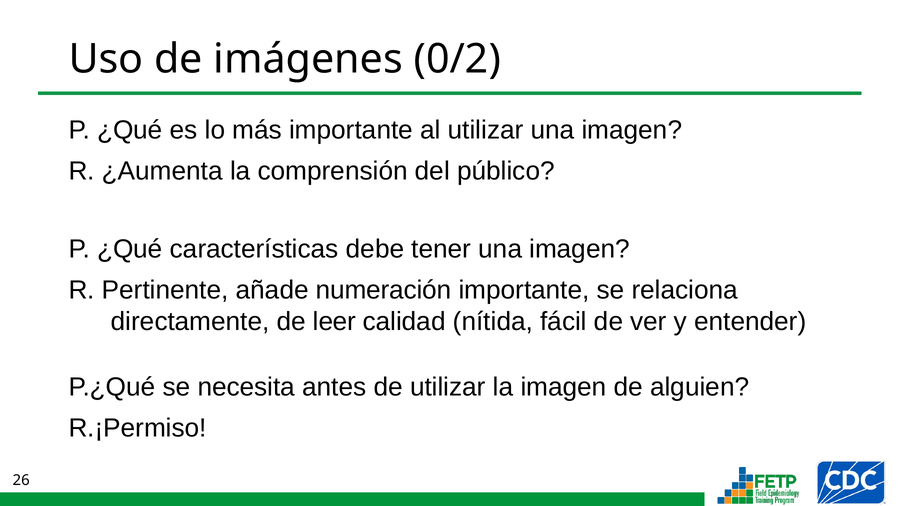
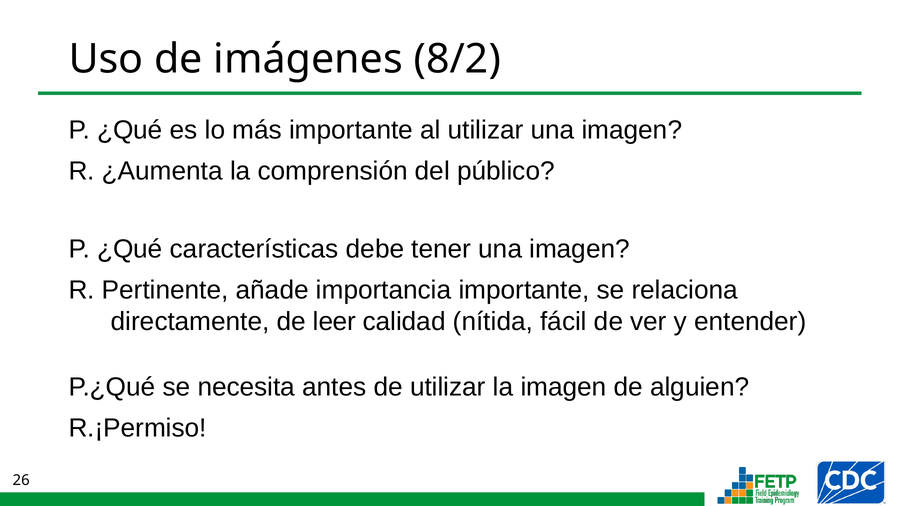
0/2: 0/2 -> 8/2
numeración: numeración -> importancia
